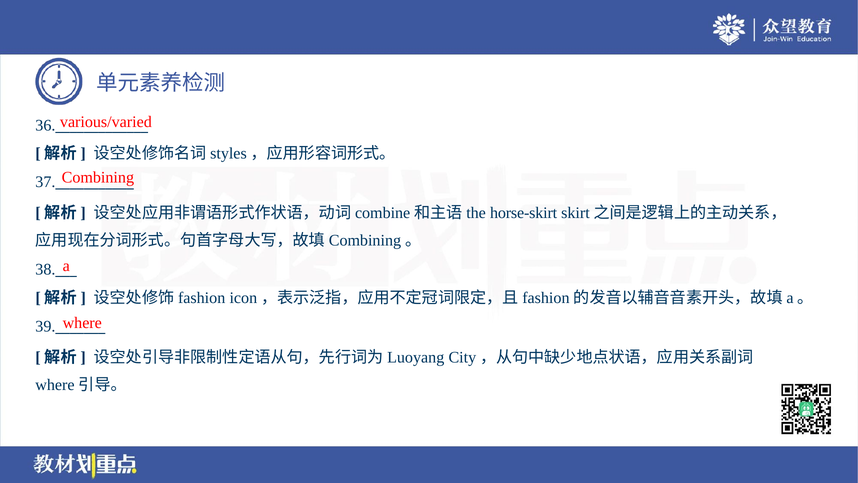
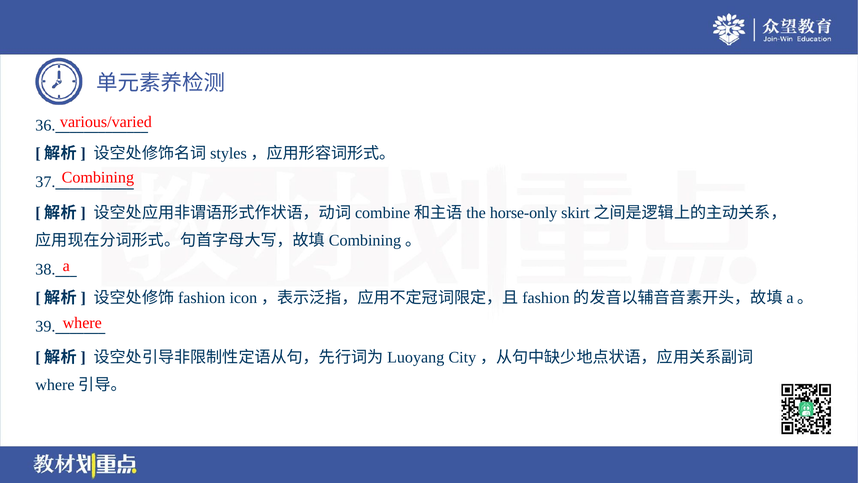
horse-skirt: horse-skirt -> horse-only
